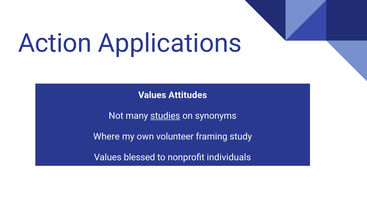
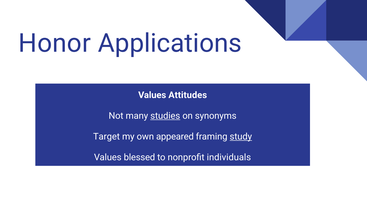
Action: Action -> Honor
Where: Where -> Target
volunteer: volunteer -> appeared
study underline: none -> present
